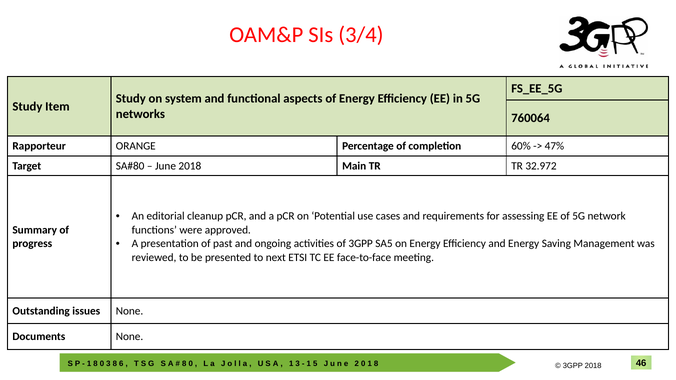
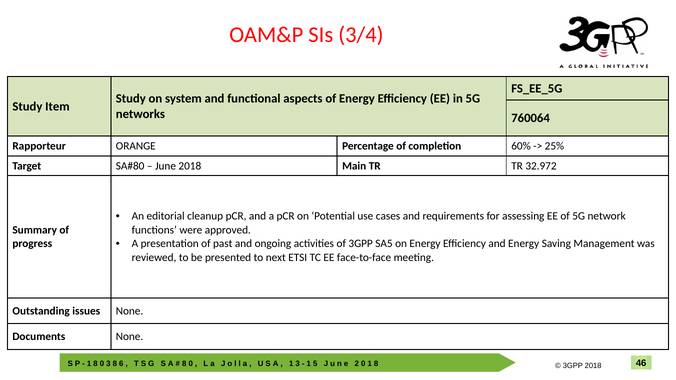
47%: 47% -> 25%
